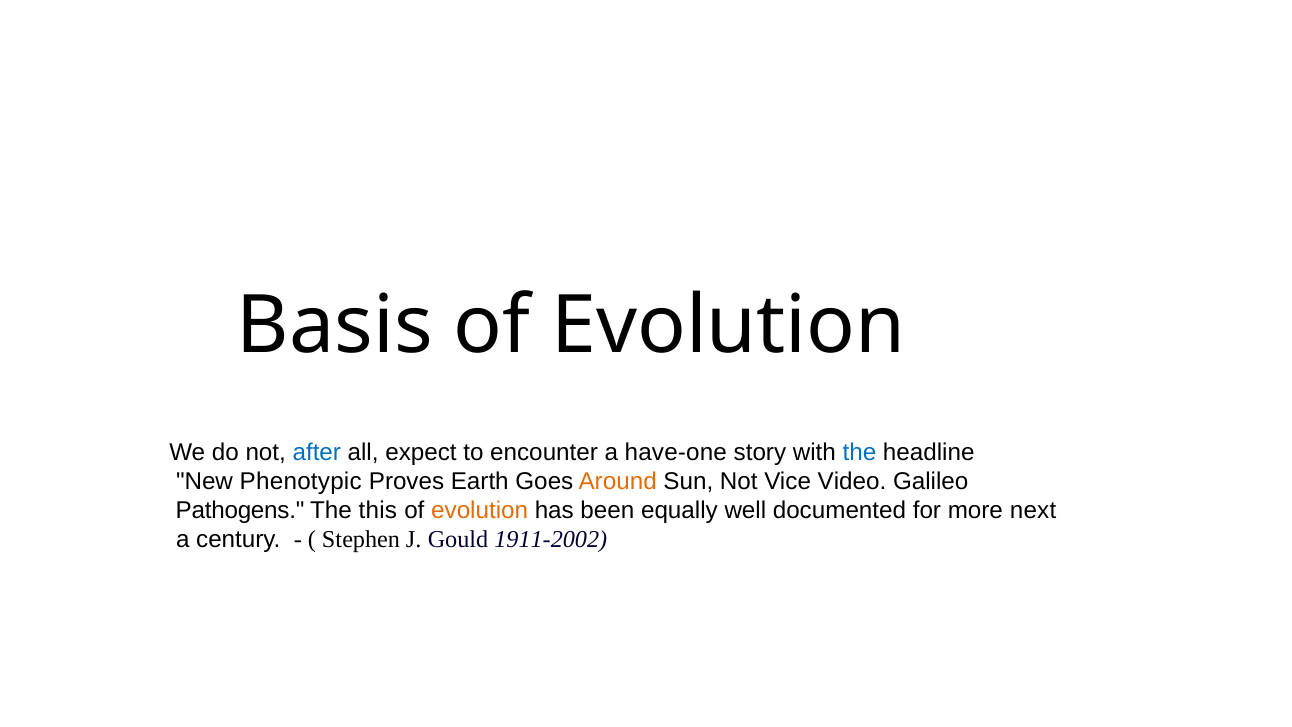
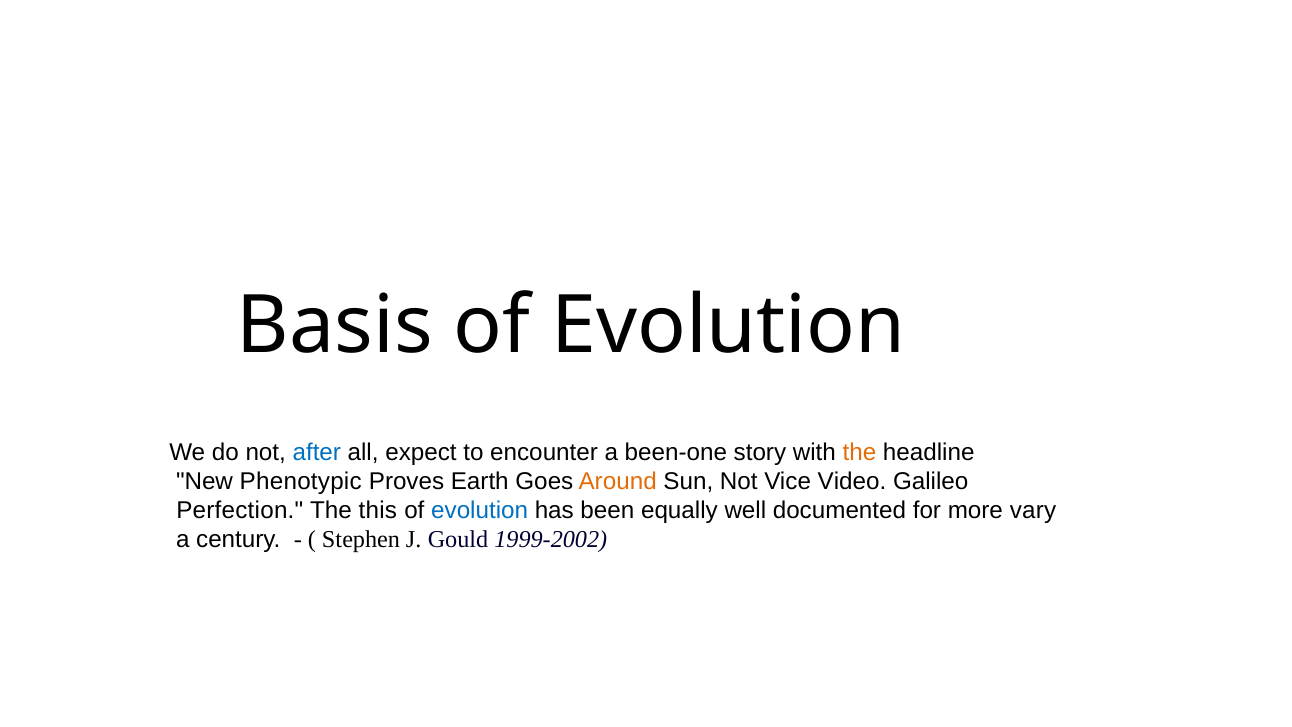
have-one: have-one -> been-one
the at (859, 453) colour: blue -> orange
Pathogens: Pathogens -> Perfection
evolution at (480, 511) colour: orange -> blue
next: next -> vary
1911-2002: 1911-2002 -> 1999-2002
